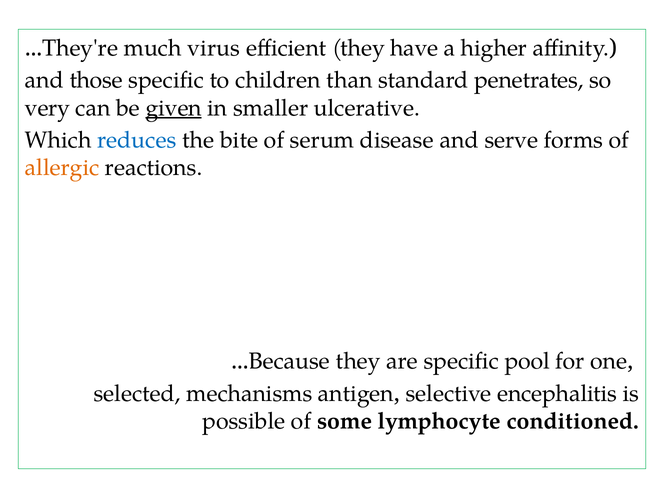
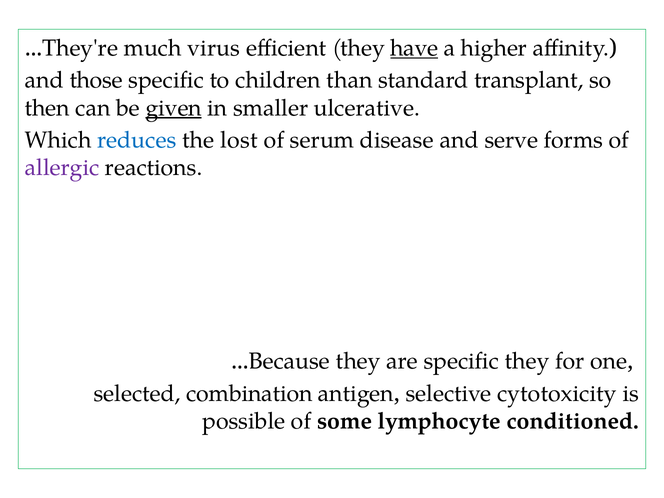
have underline: none -> present
penetrates: penetrates -> transplant
very: very -> then
bite: bite -> lost
allergic colour: orange -> purple
specific pool: pool -> they
mechanisms: mechanisms -> combination
encephalitis: encephalitis -> cytotoxicity
